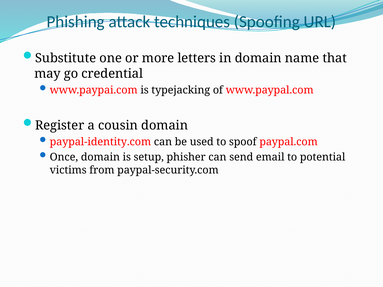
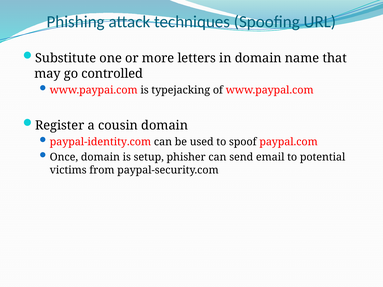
credential: credential -> controlled
